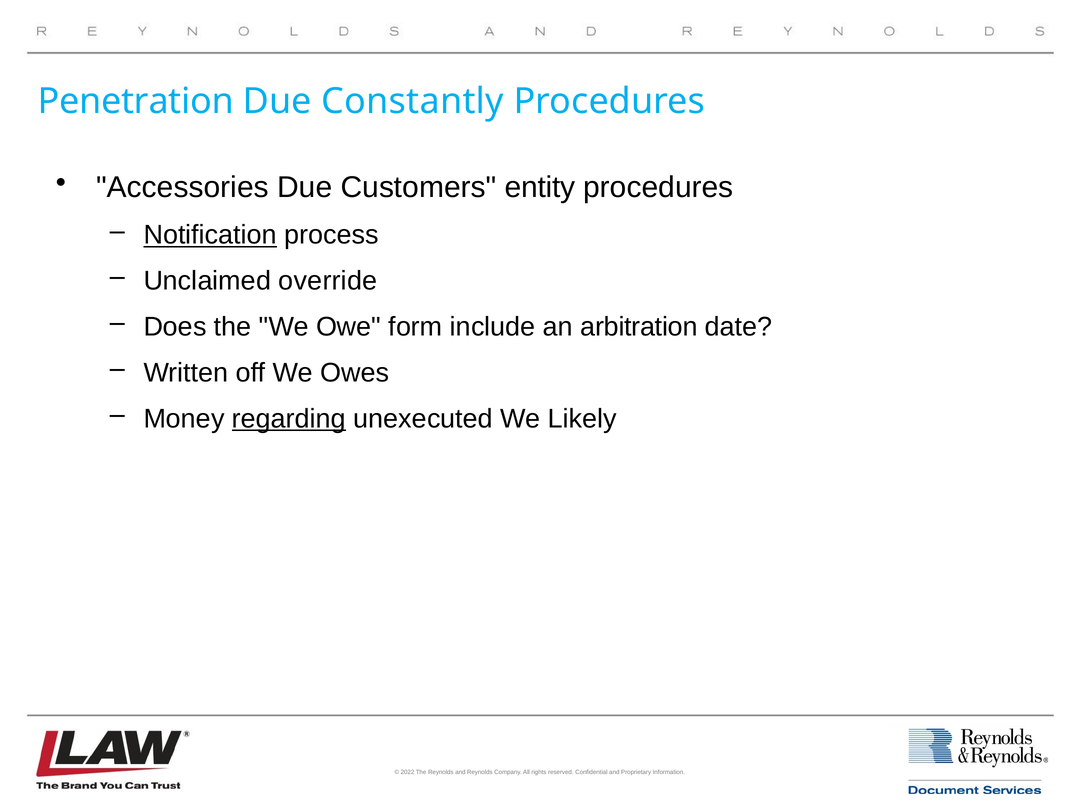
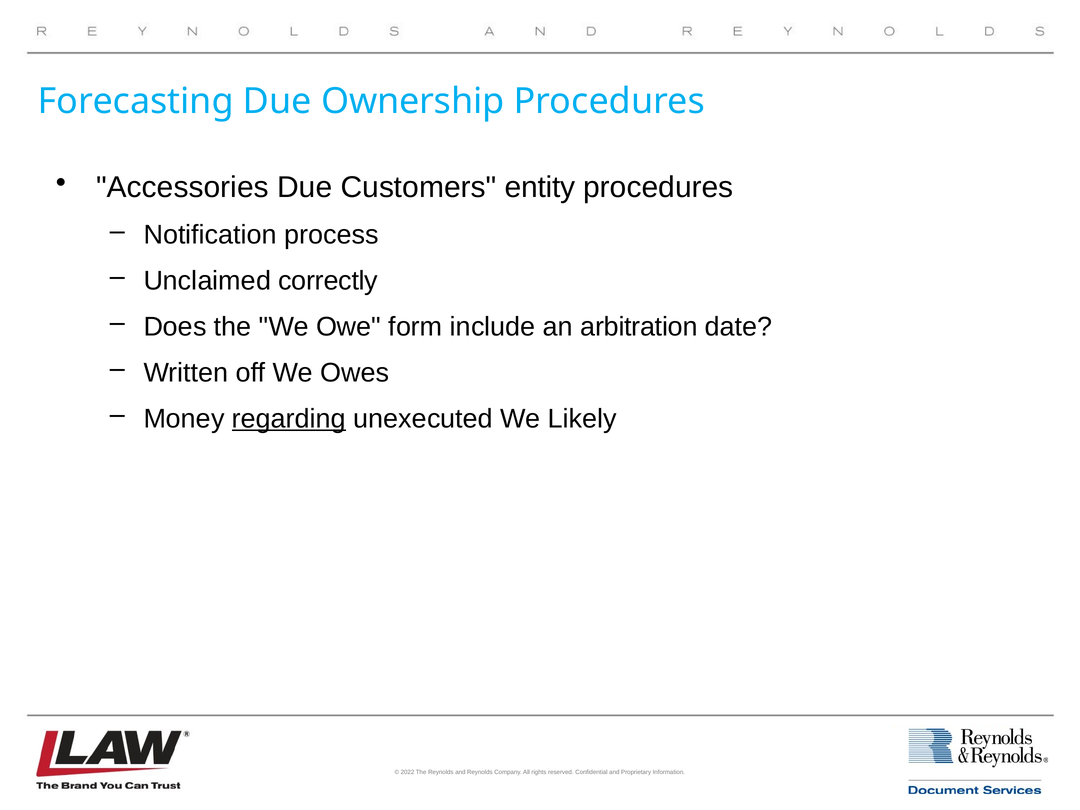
Penetration: Penetration -> Forecasting
Constantly: Constantly -> Ownership
Notification underline: present -> none
override: override -> correctly
